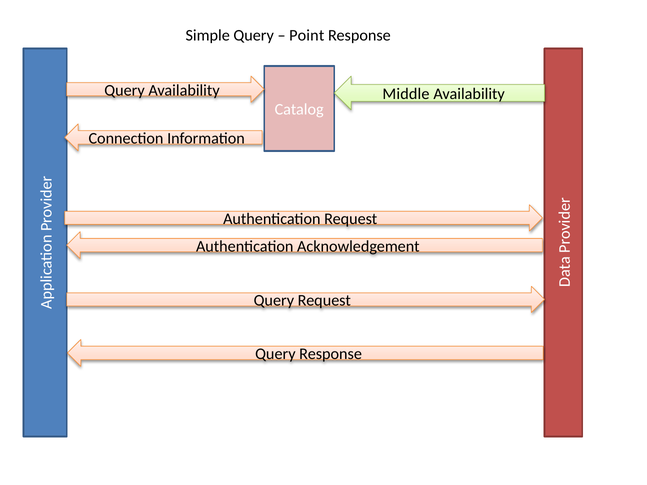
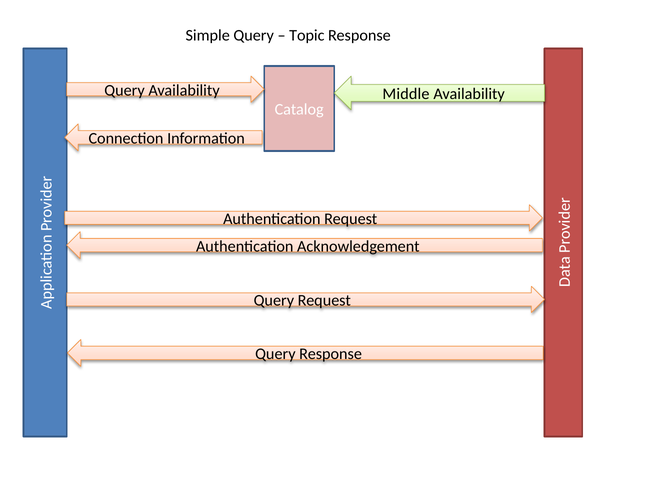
Point: Point -> Topic
